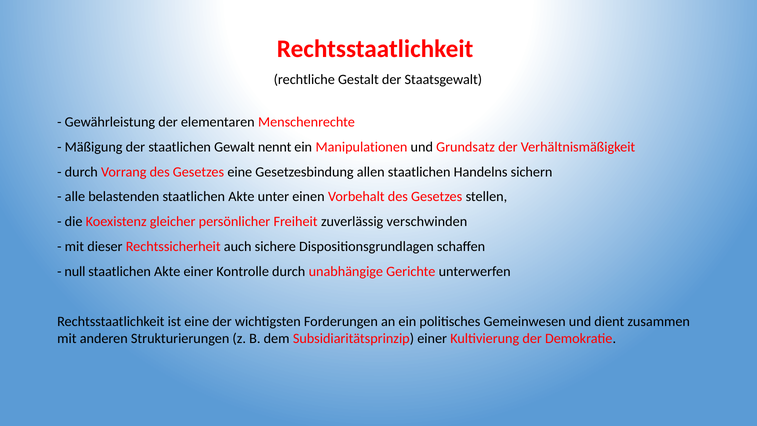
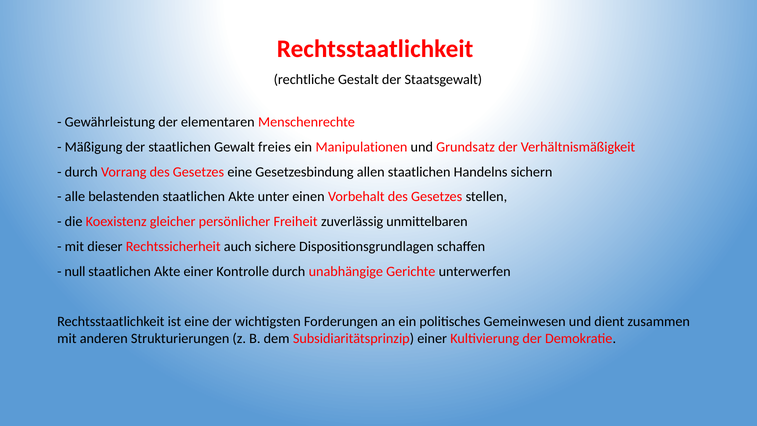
nennt: nennt -> freies
verschwinden: verschwinden -> unmittelbaren
